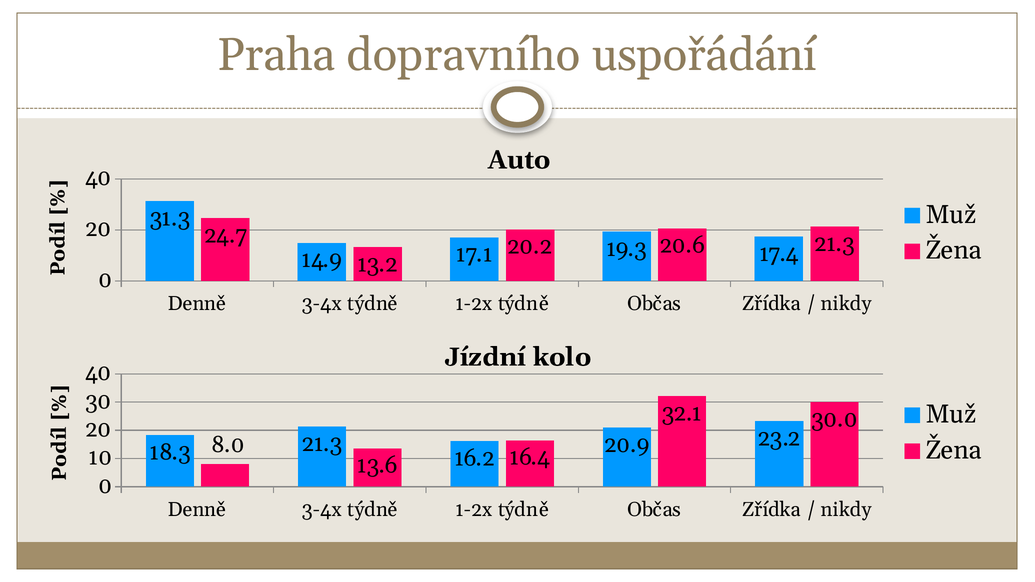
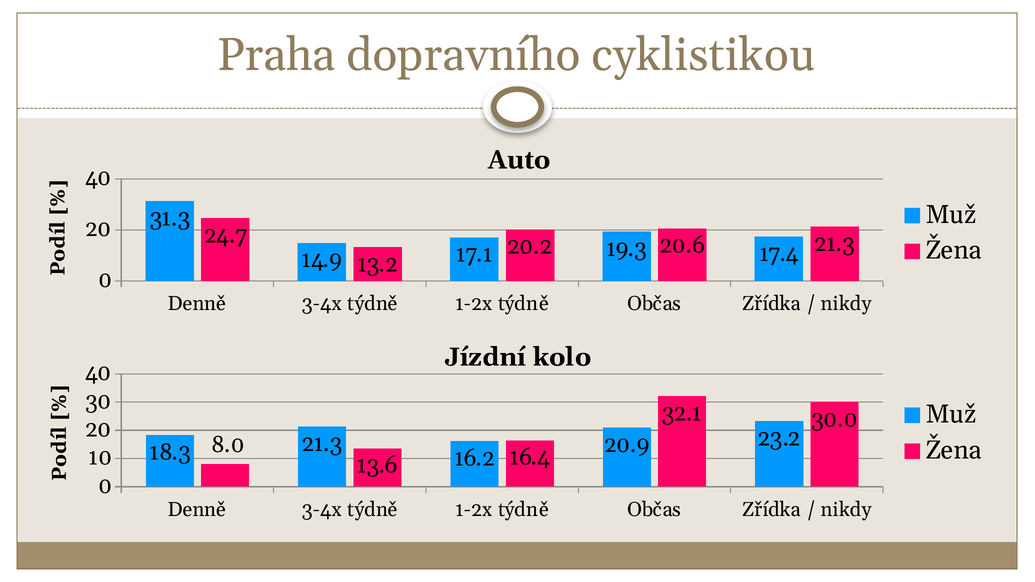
uspořádání: uspořádání -> cyklistikou
